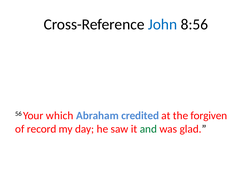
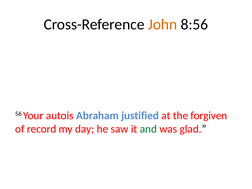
John colour: blue -> orange
which: which -> autois
credited: credited -> justified
